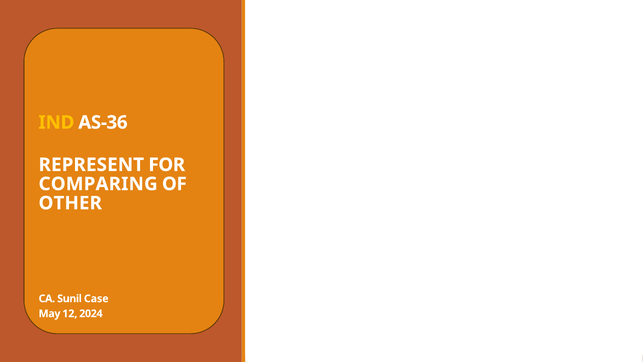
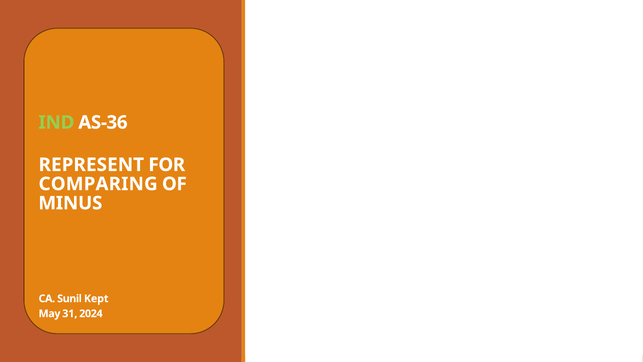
IND colour: yellow -> light green
OTHER: OTHER -> MINUS
Case: Case -> Kept
12: 12 -> 31
